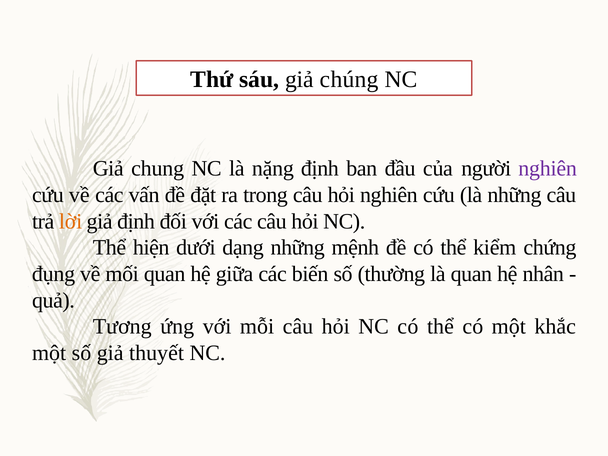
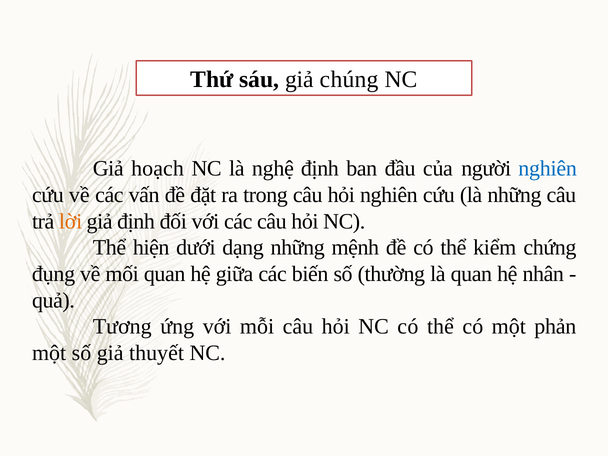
chung: chung -> hoạch
nặng: nặng -> nghệ
nghiên at (548, 169) colour: purple -> blue
khắc: khắc -> phản
